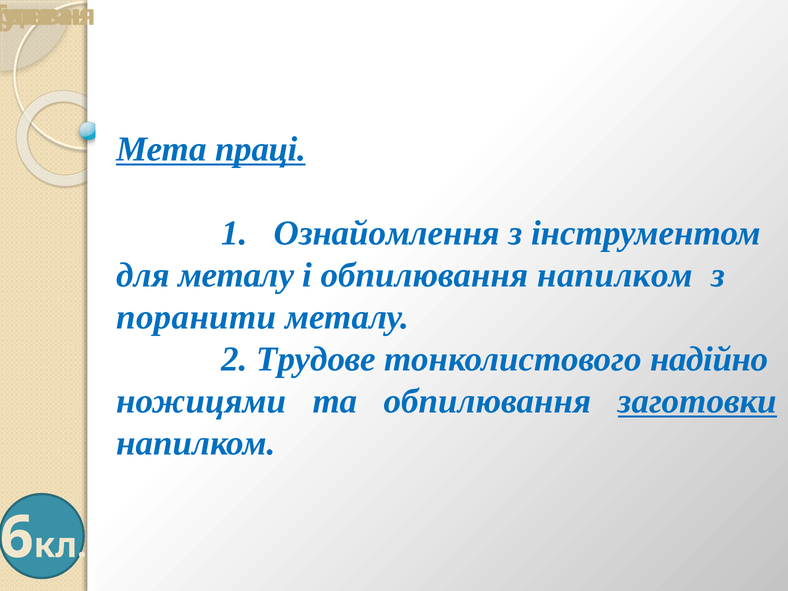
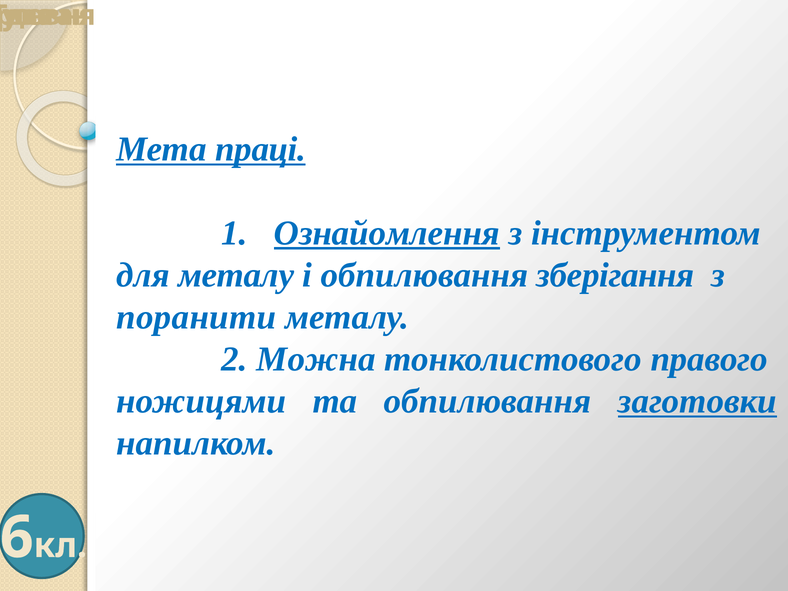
Ознайомлення underline: none -> present
обпилювання напилком: напилком -> зберігання
2 Трудове: Трудове -> Можна
надійно: надійно -> правого
